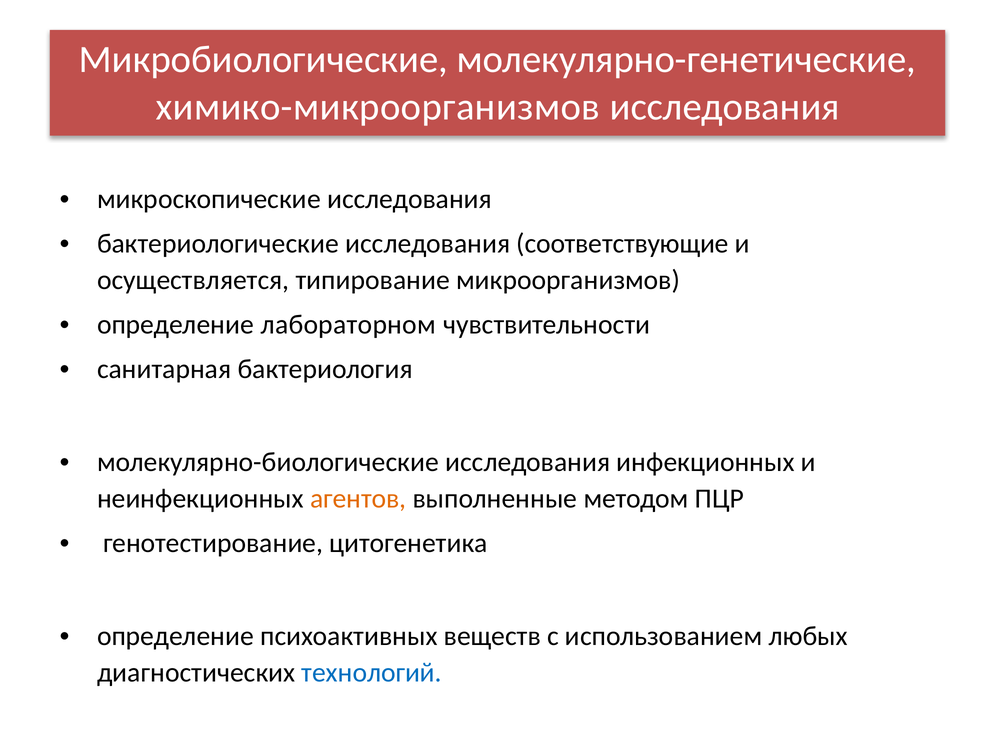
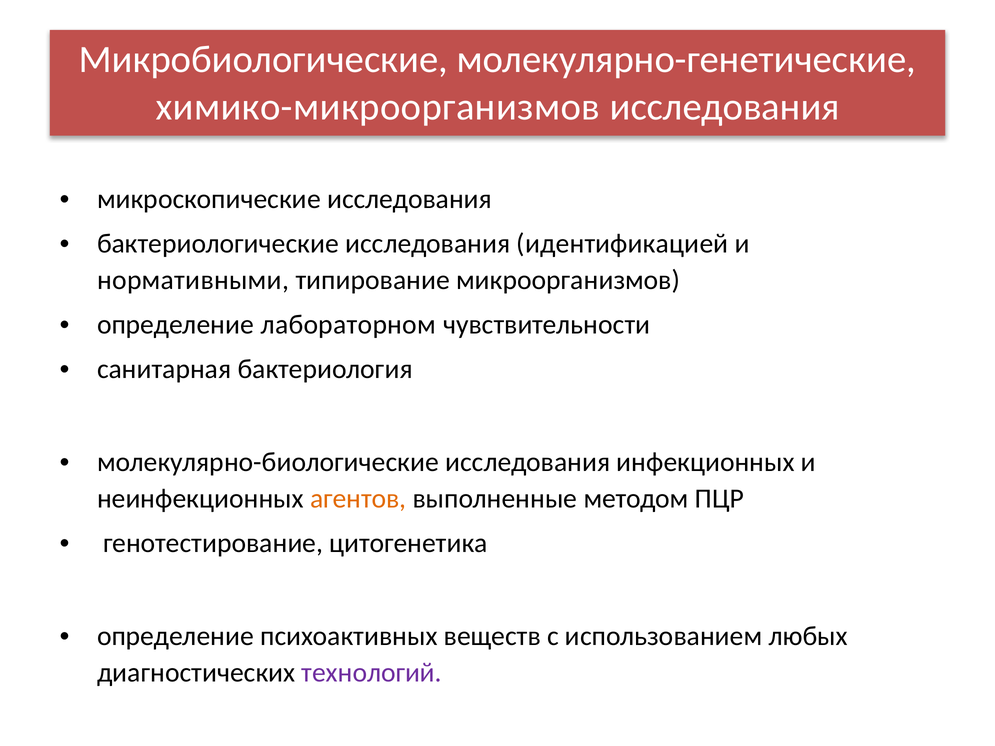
соответствующие: соответствующие -> идентификацией
осуществляется: осуществляется -> нормативными
технологий colour: blue -> purple
